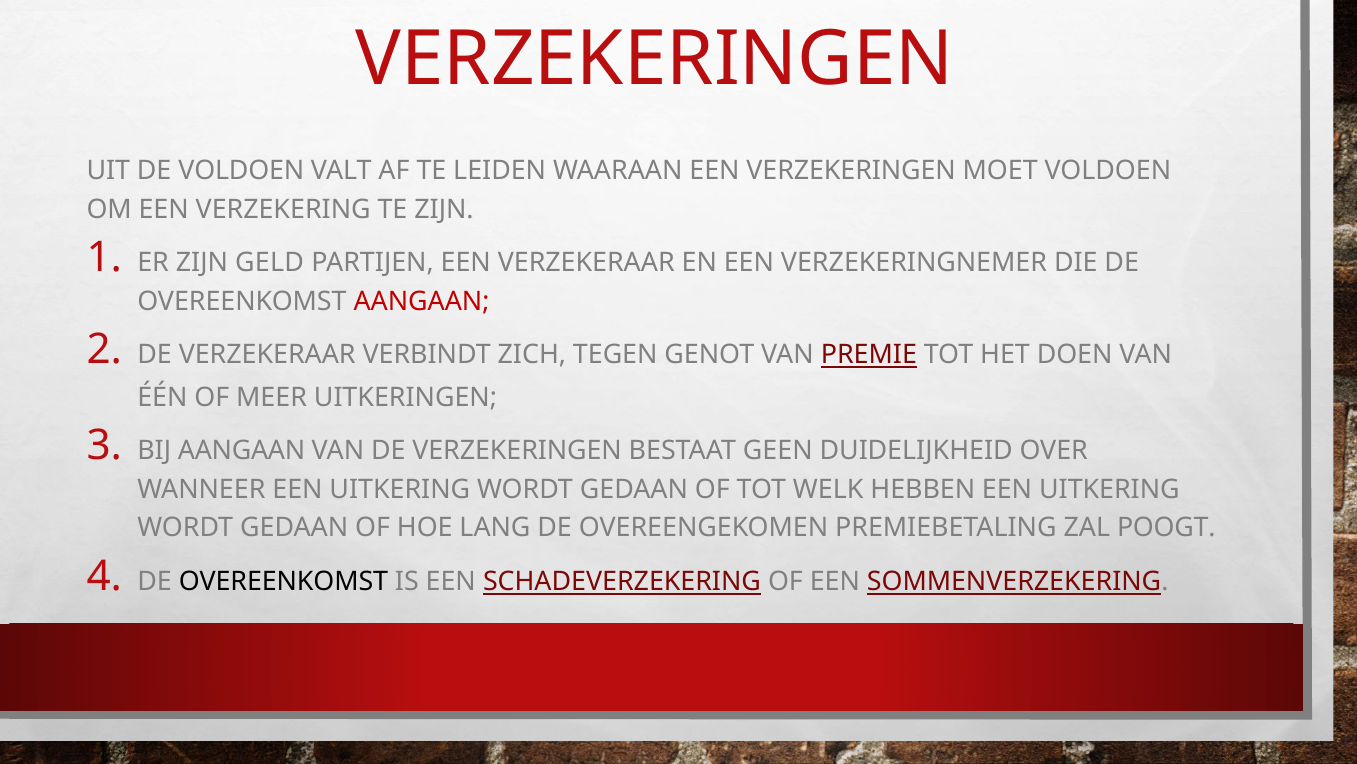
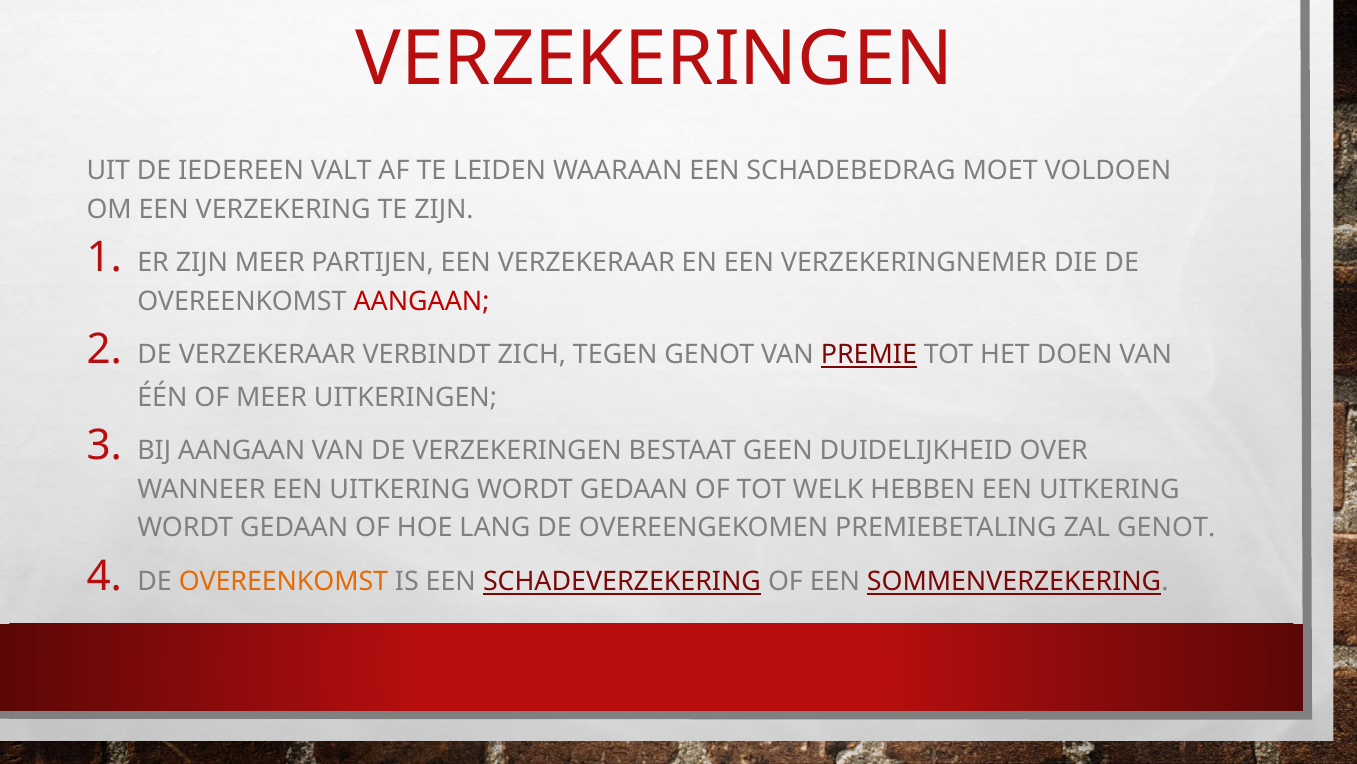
DE VOLDOEN: VOLDOEN -> IEDEREEN
EEN VERZEKERINGEN: VERZEKERINGEN -> SCHADEBEDRAG
ZIJN GELD: GELD -> MEER
ZAL POOGT: POOGT -> GENOT
OVEREENKOMST at (283, 581) colour: black -> orange
